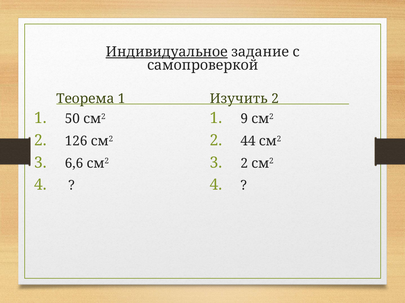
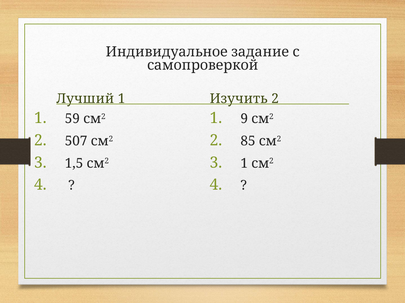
Индивидуальное underline: present -> none
Теорема: Теорема -> Лучший
50: 50 -> 59
126: 126 -> 507
44: 44 -> 85
6,6: 6,6 -> 1,5
2 at (244, 164): 2 -> 1
